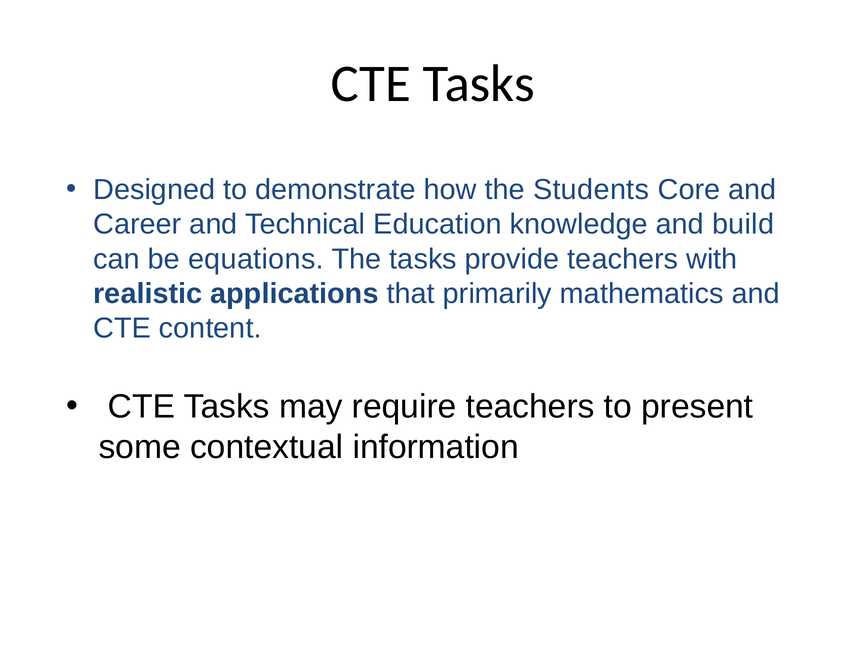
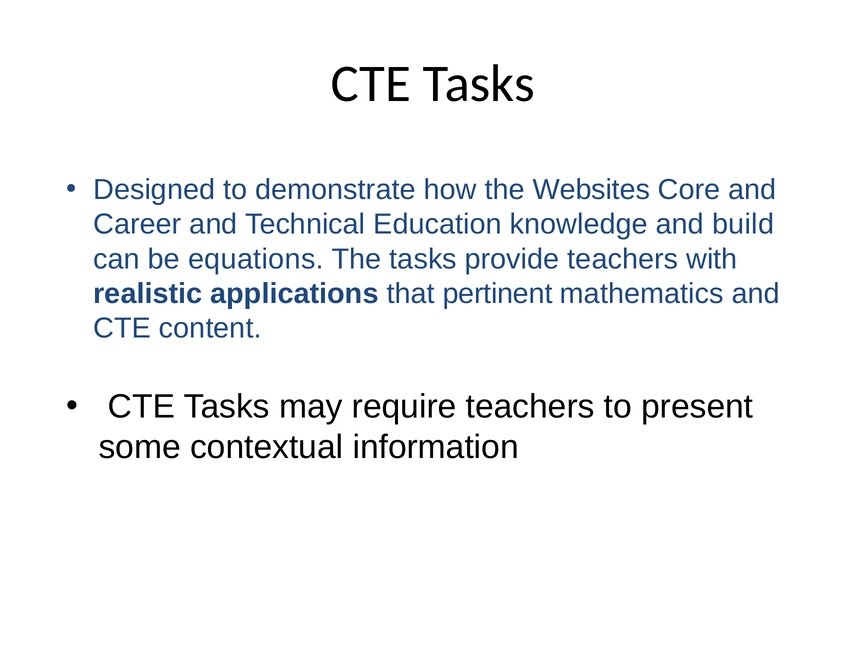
Students: Students -> Websites
primarily: primarily -> pertinent
